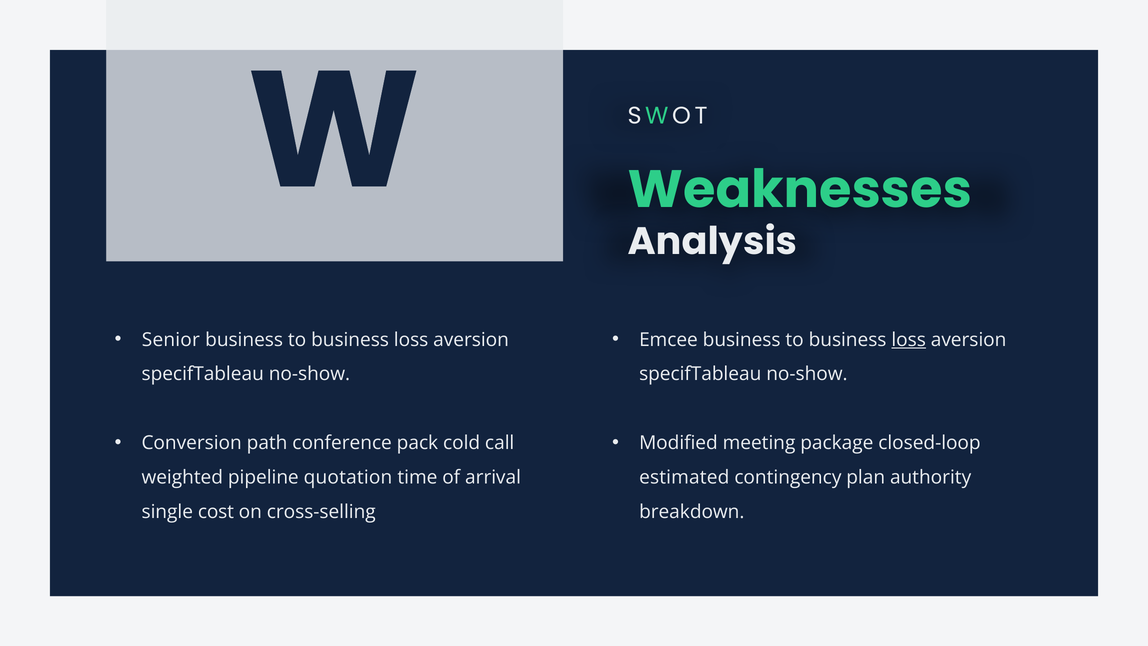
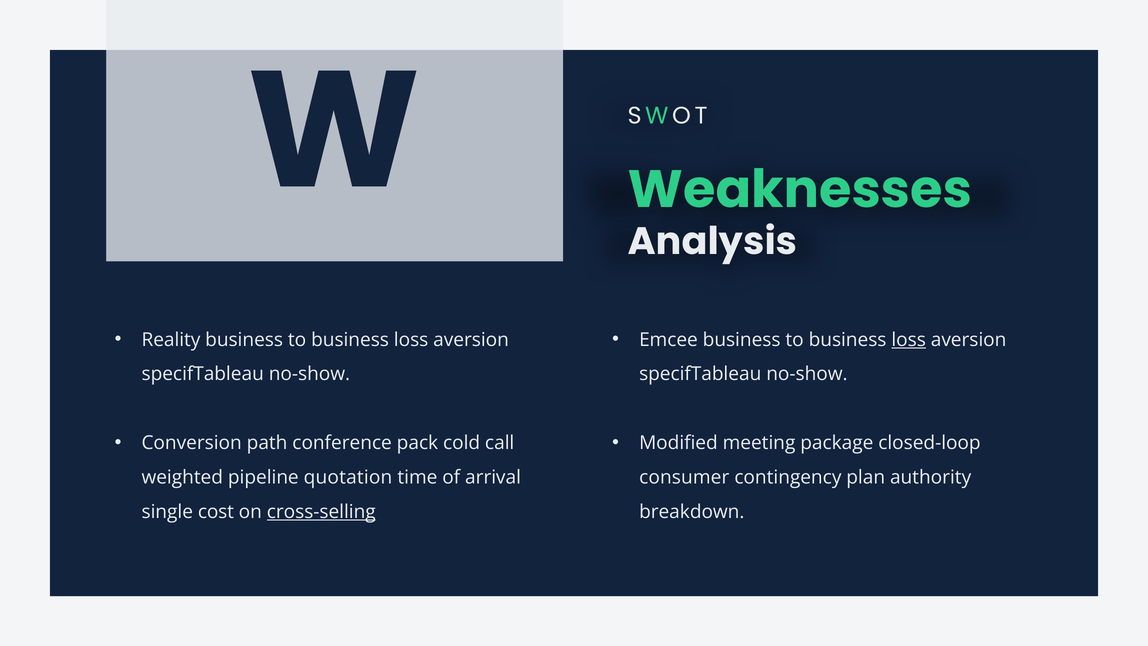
Senior: Senior -> Reality
estimated: estimated -> consumer
cross-selling underline: none -> present
